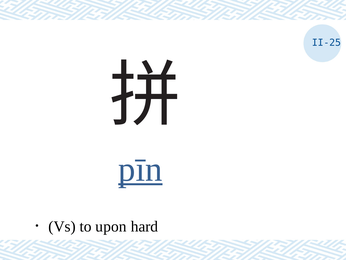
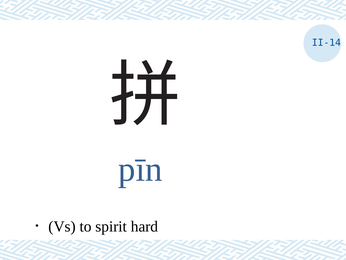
II-25: II-25 -> II-14
pīn underline: present -> none
upon: upon -> spirit
